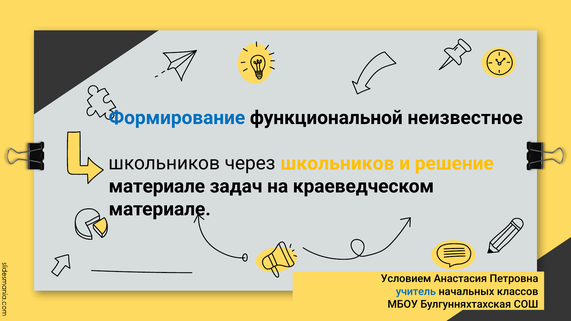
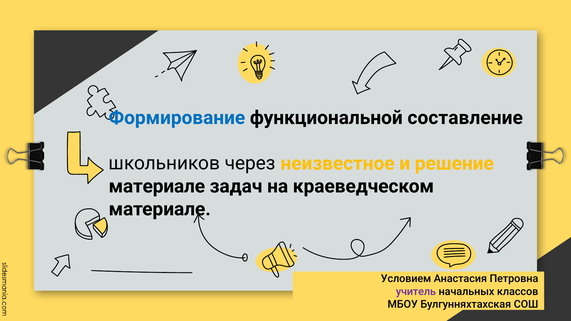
неизвестное: неизвестное -> составление
через школьников: школьников -> неизвестное
учитель colour: blue -> purple
